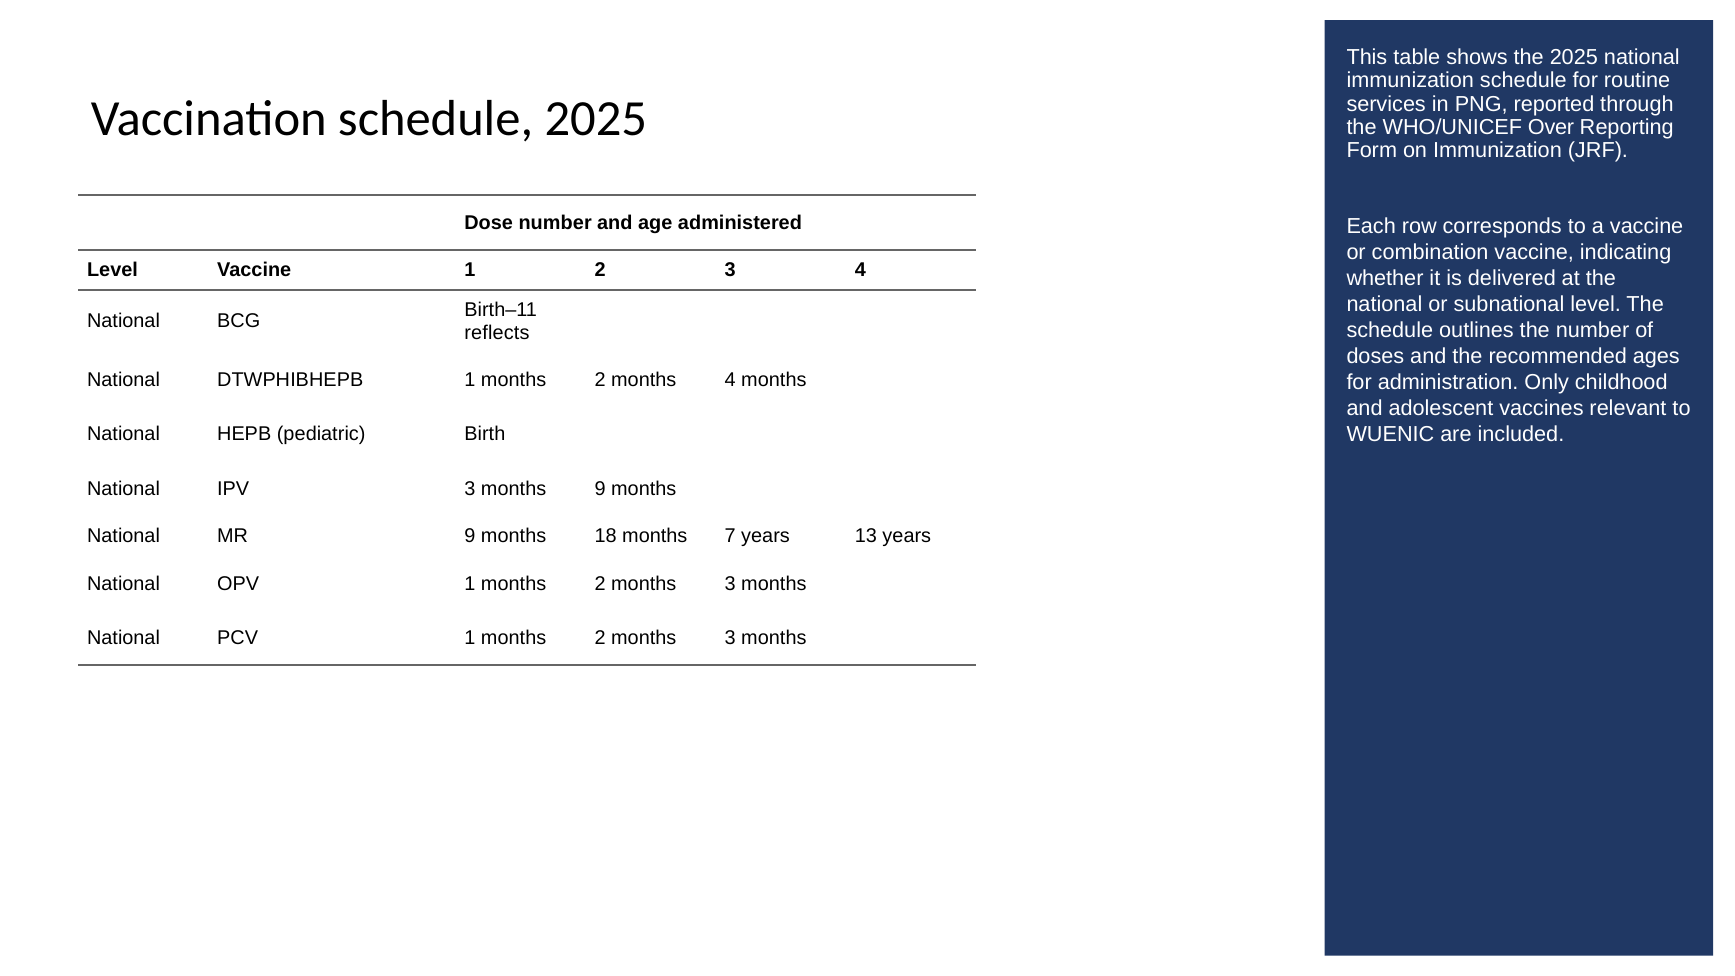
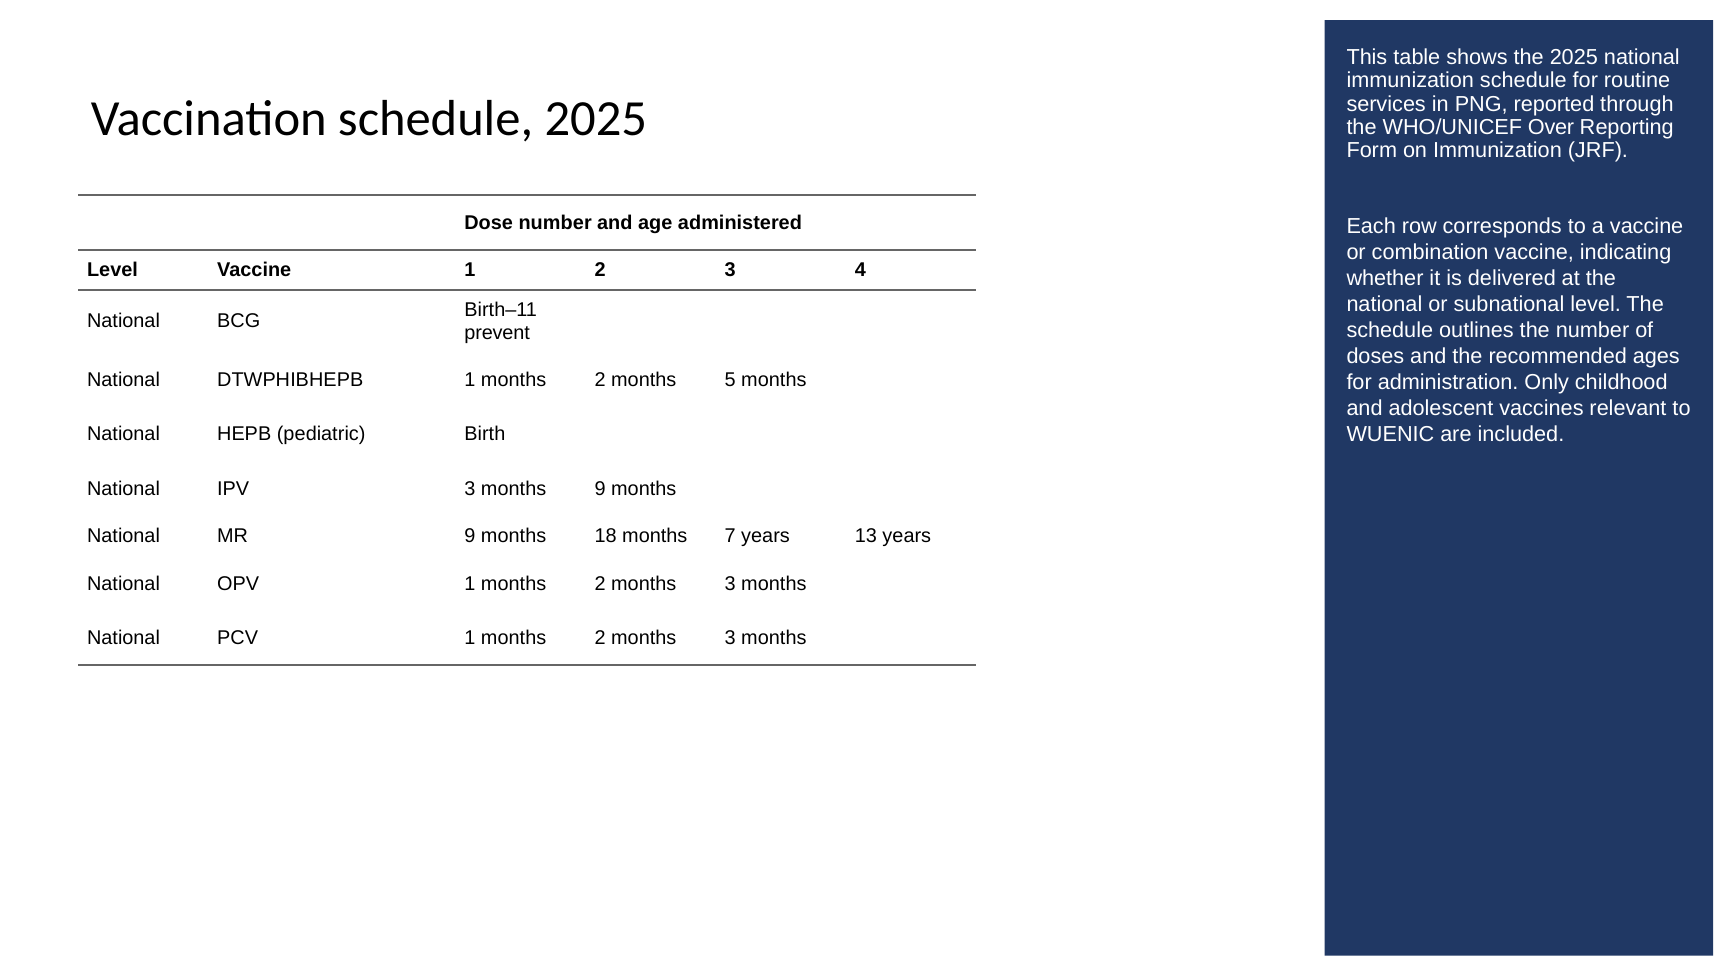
reflects: reflects -> prevent
months 4: 4 -> 5
